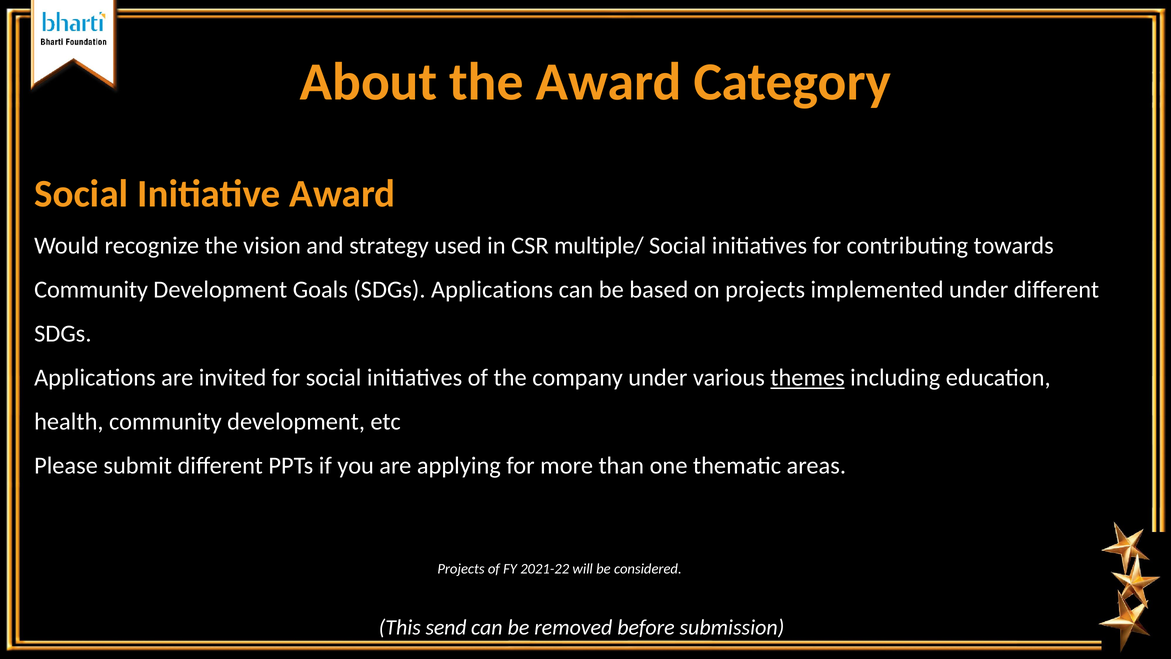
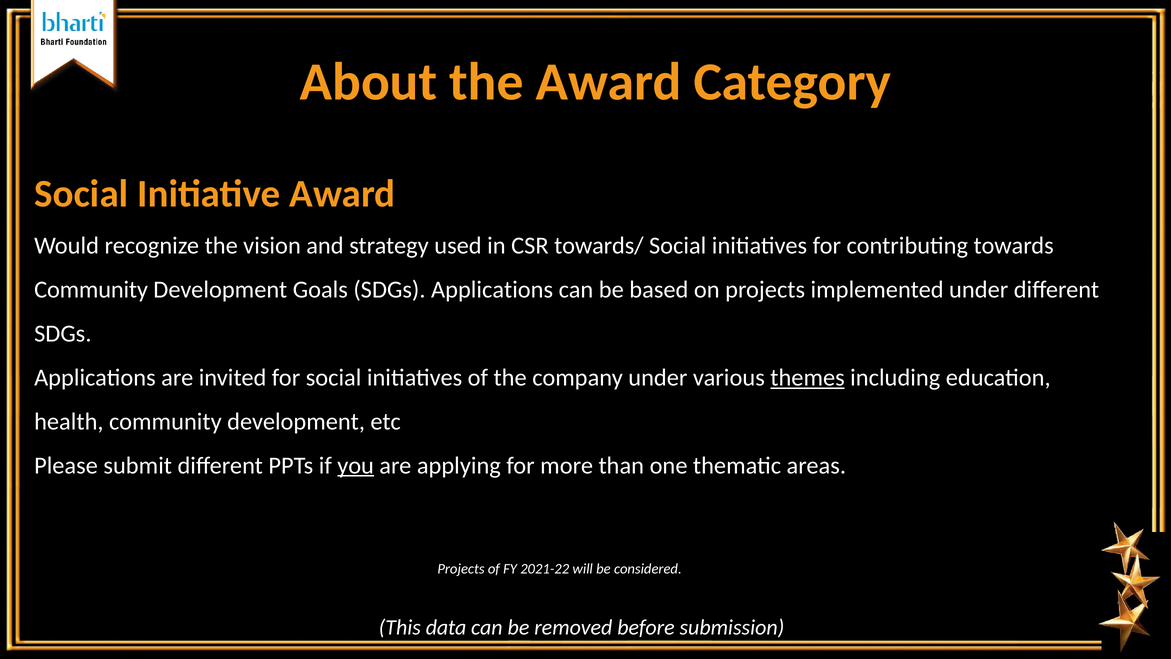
multiple/: multiple/ -> towards/
you underline: none -> present
send: send -> data
